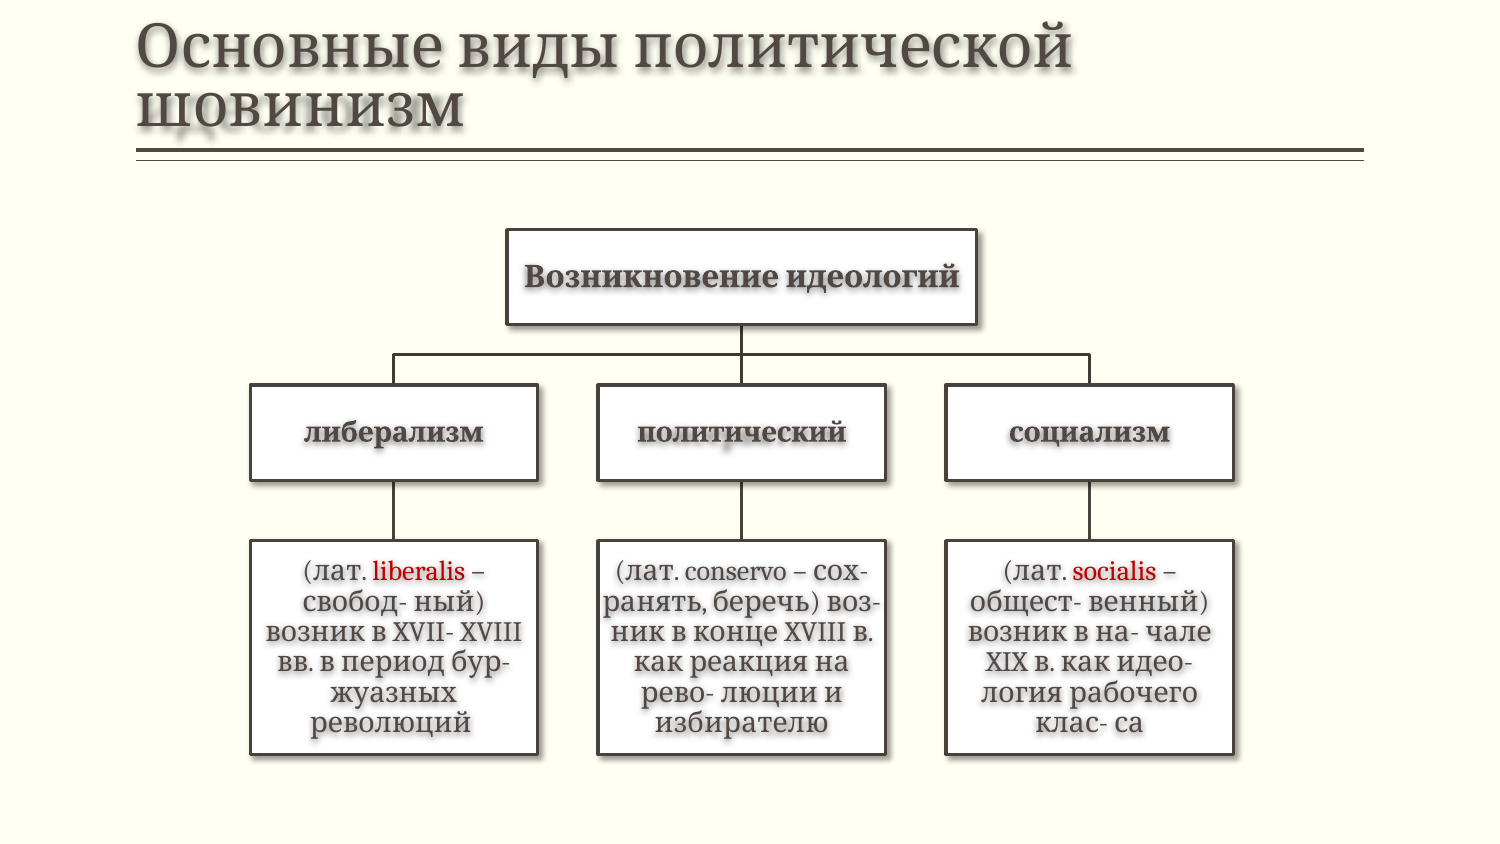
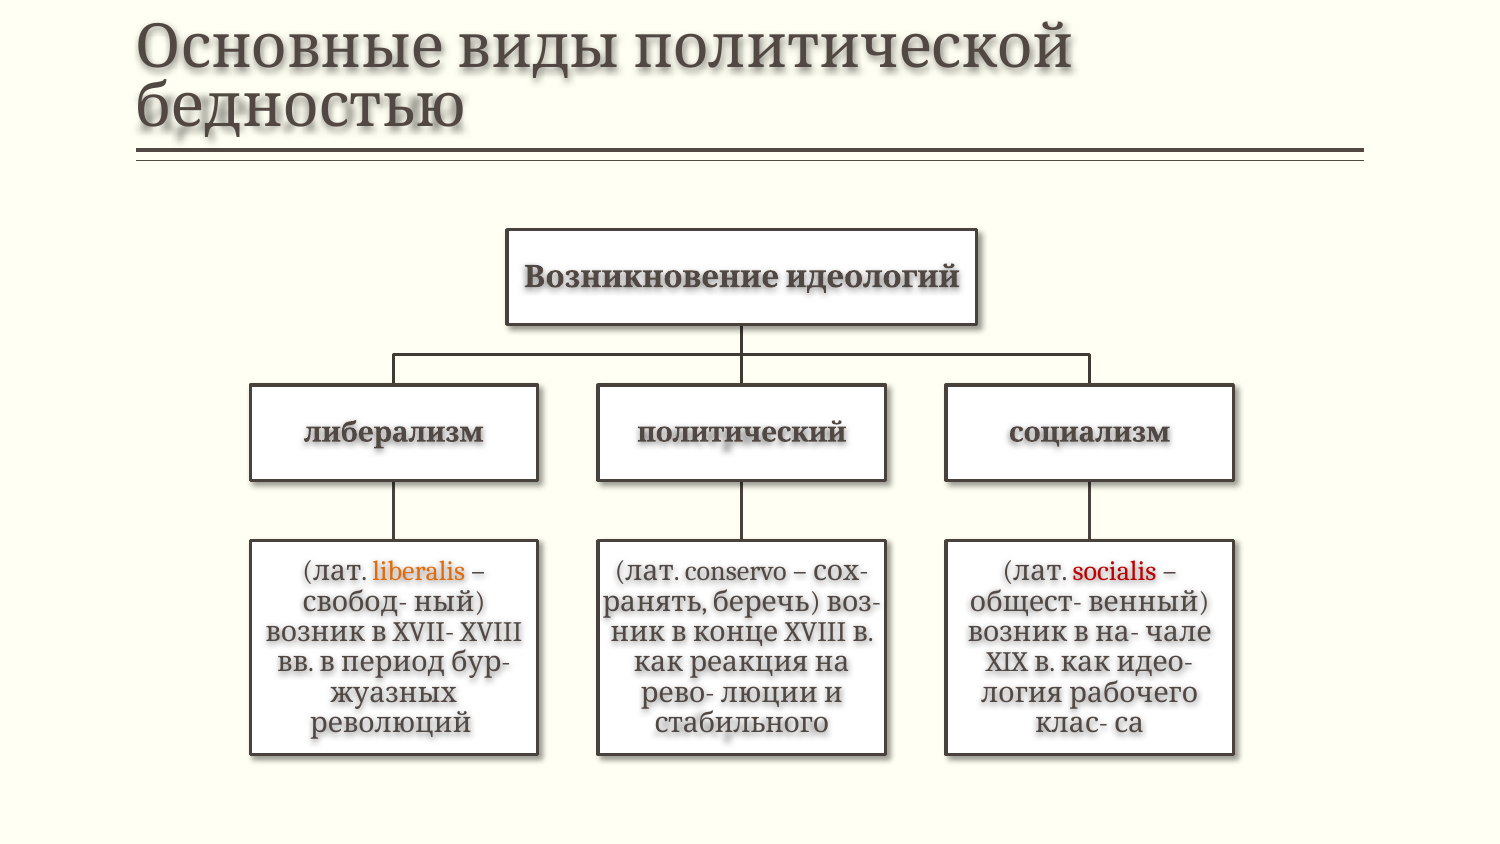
шовинизм: шовинизм -> бедностью
liberalis colour: red -> orange
избирателю: избирателю -> стабильного
